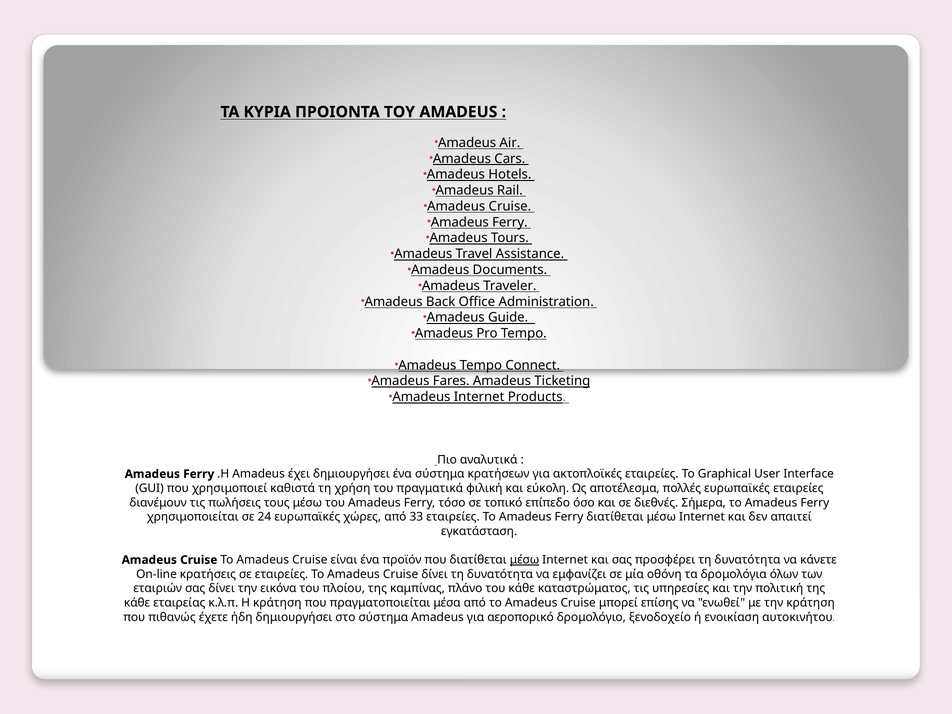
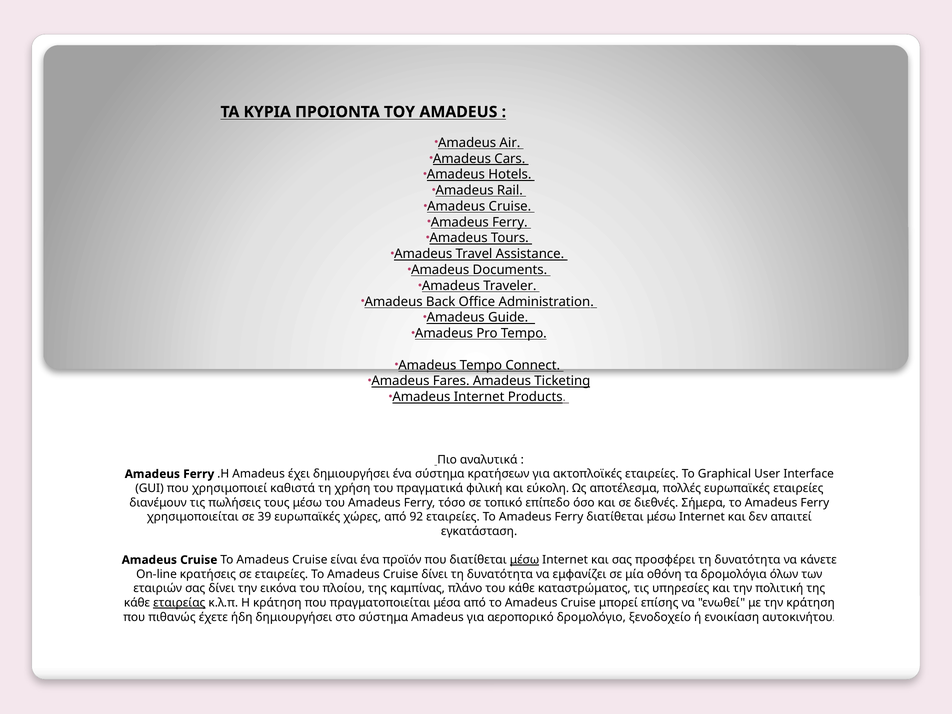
24: 24 -> 39
33: 33 -> 92
εταιρείας underline: none -> present
